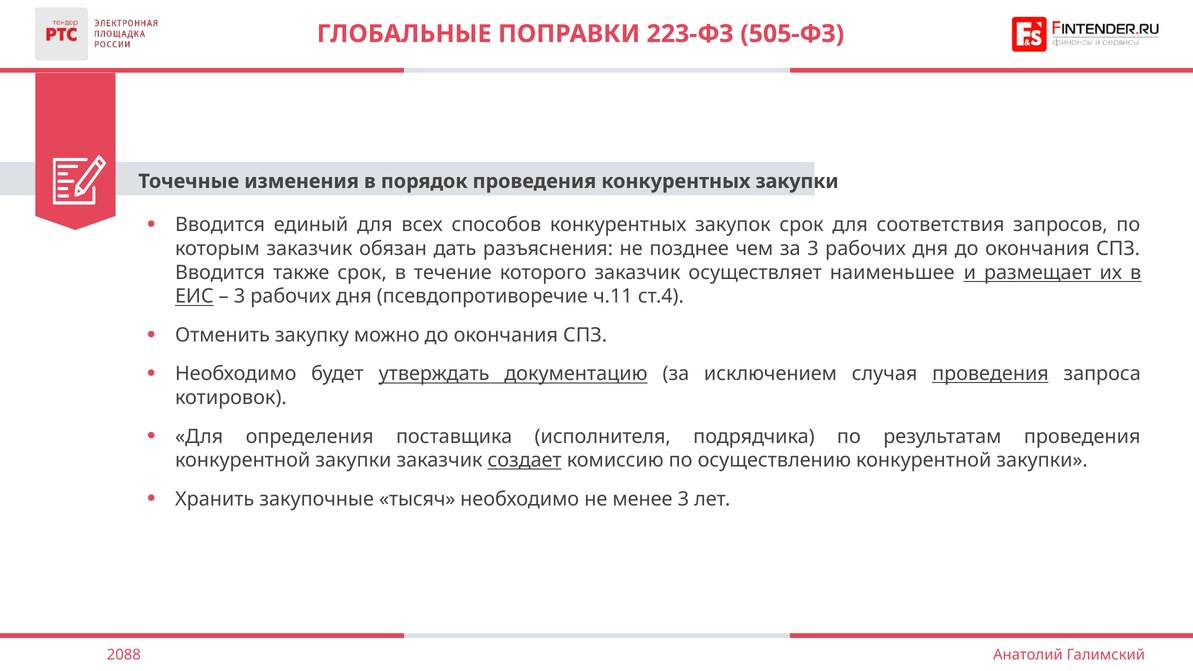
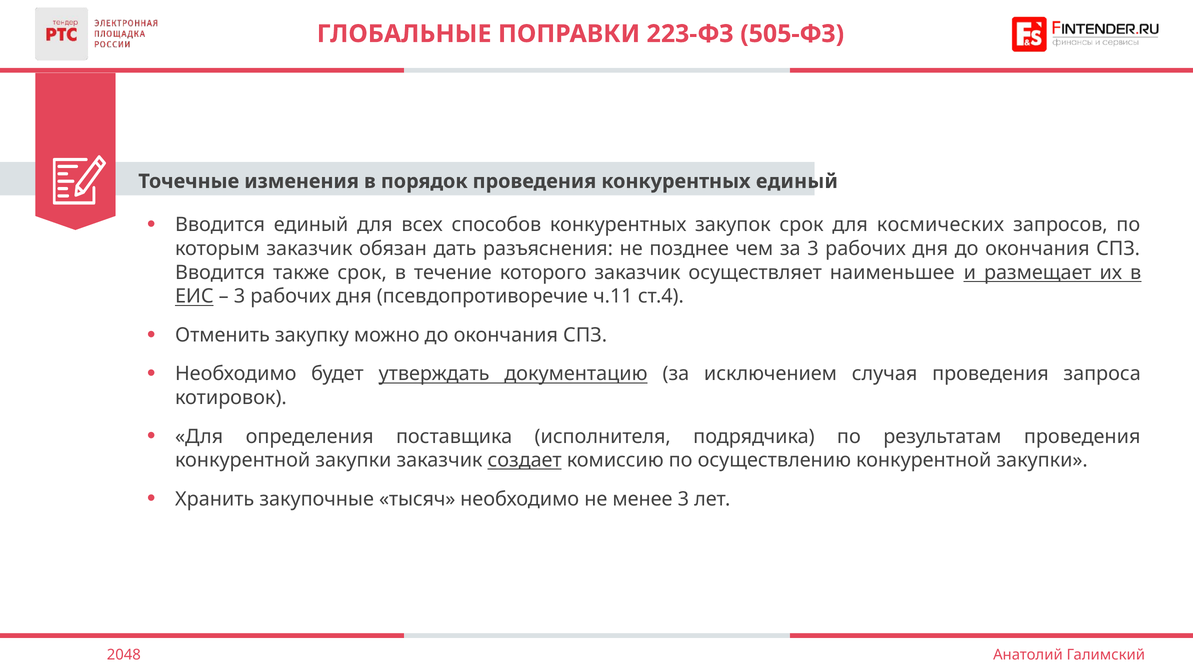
конкурентных закупки: закупки -> единый
соответствия: соответствия -> космических
проведения at (990, 374) underline: present -> none
2088: 2088 -> 2048
